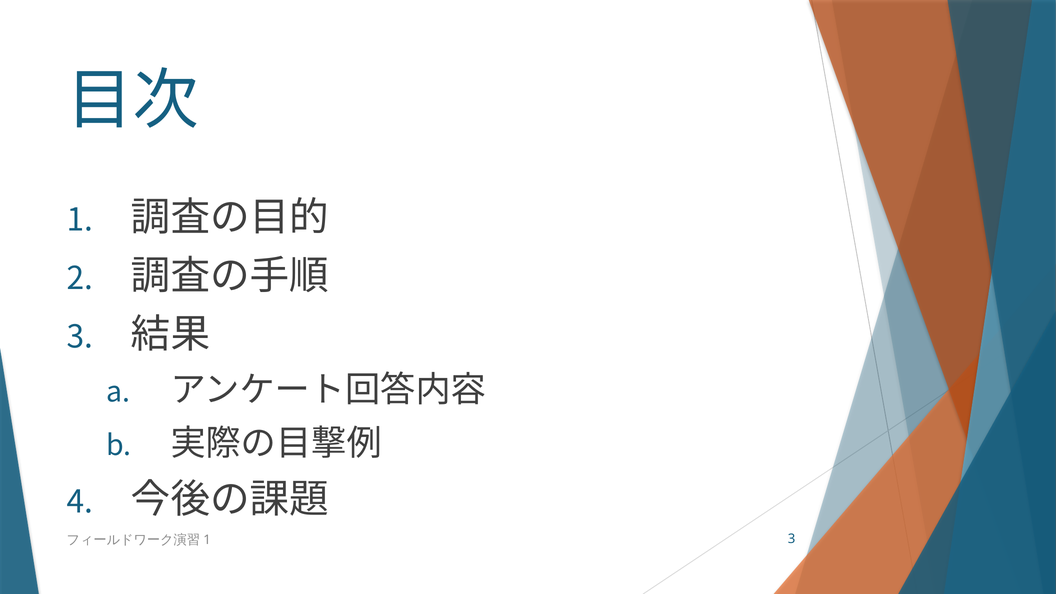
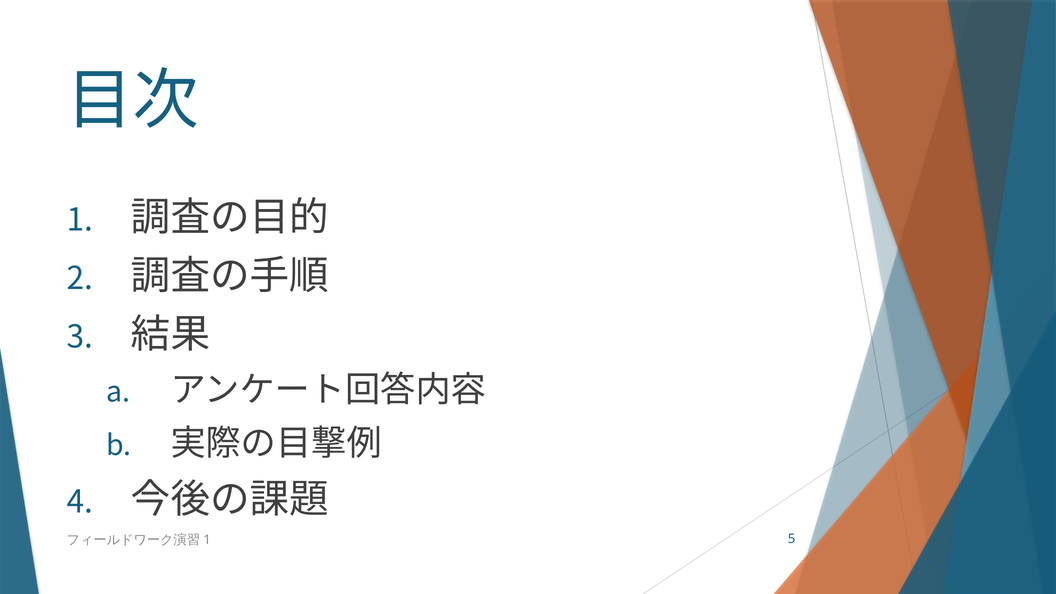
3 at (792, 539): 3 -> 5
